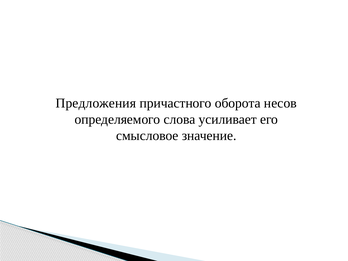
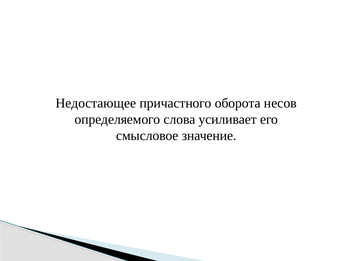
Предложения: Предложения -> Недостающее
